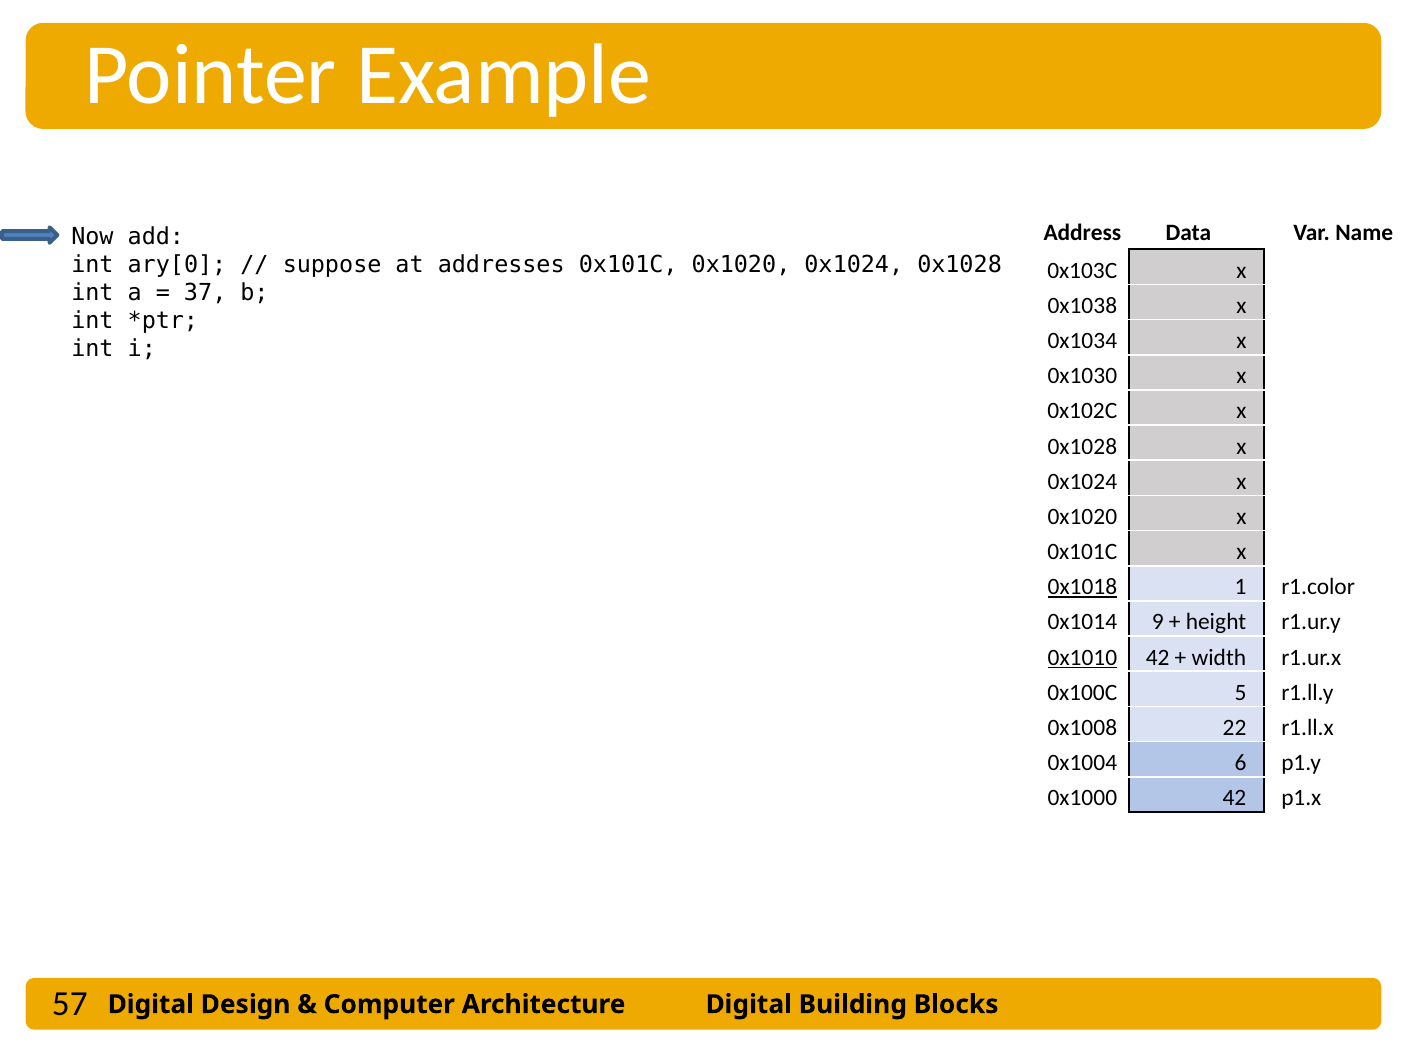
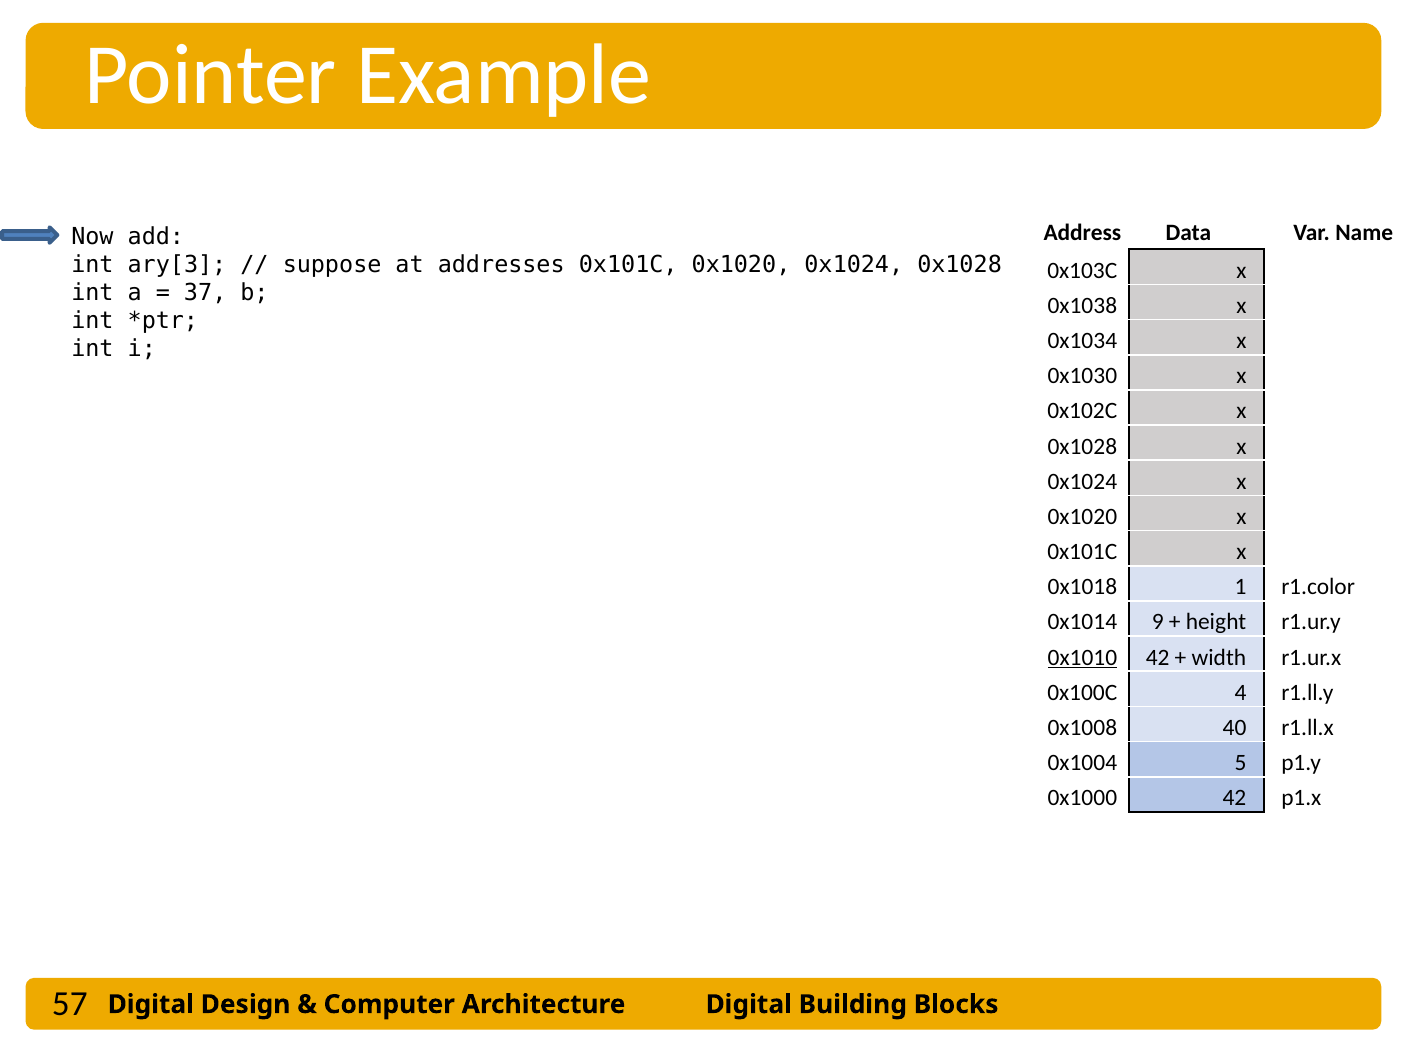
ary[0: ary[0 -> ary[3
0x1018 underline: present -> none
5: 5 -> 4
22: 22 -> 40
6: 6 -> 5
